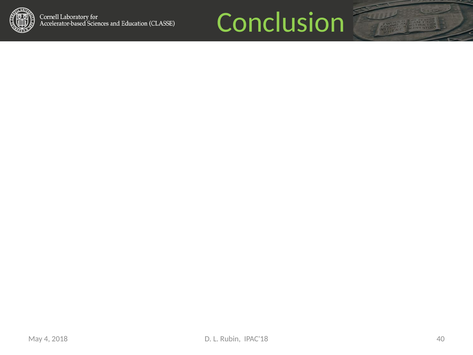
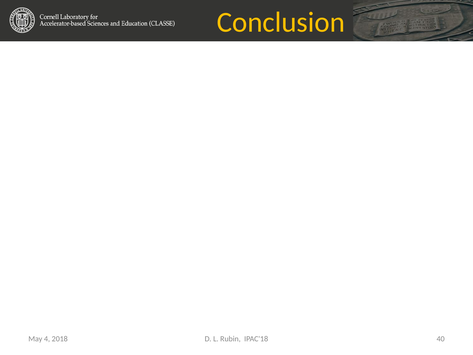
Conclusion colour: light green -> yellow
